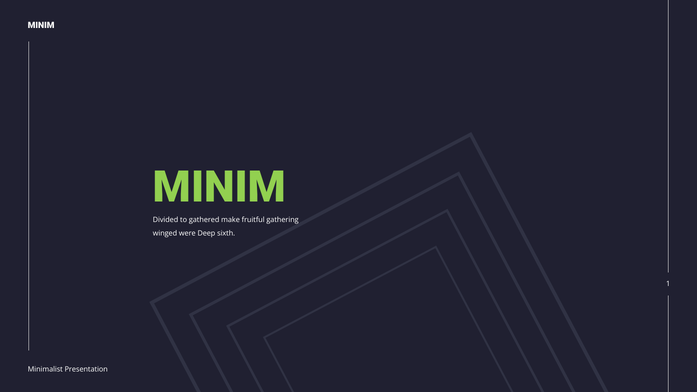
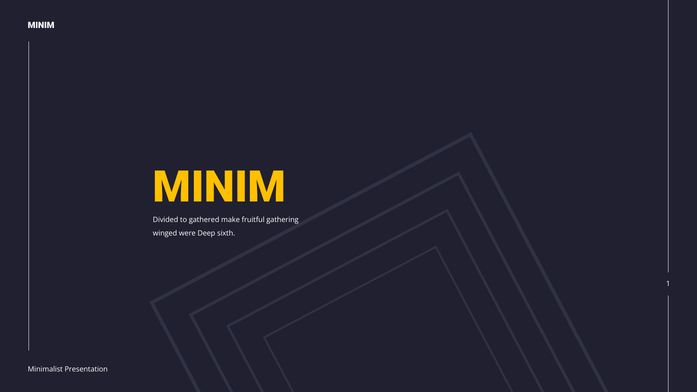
MINIM at (219, 188) colour: light green -> yellow
